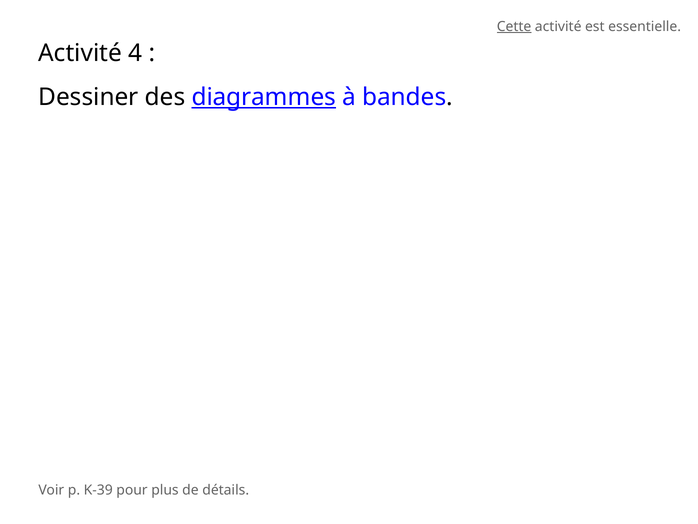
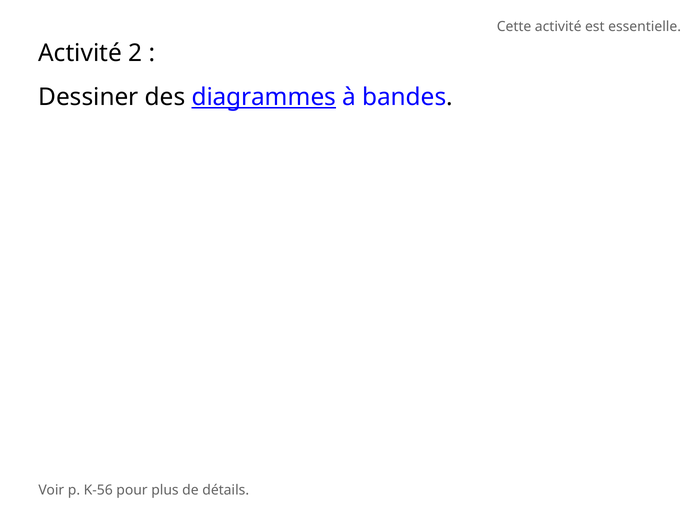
Cette underline: present -> none
4: 4 -> 2
K-39: K-39 -> K-56
